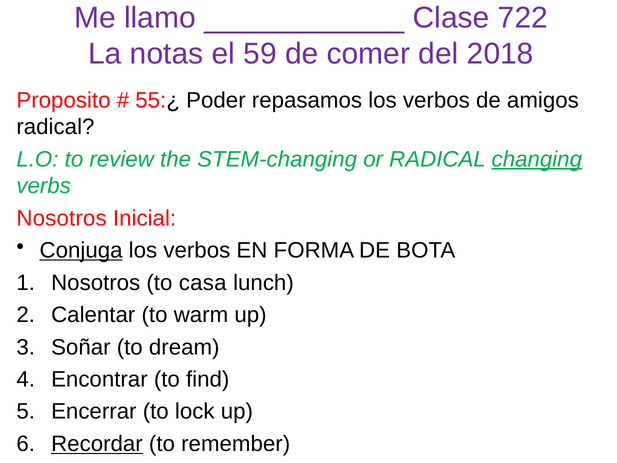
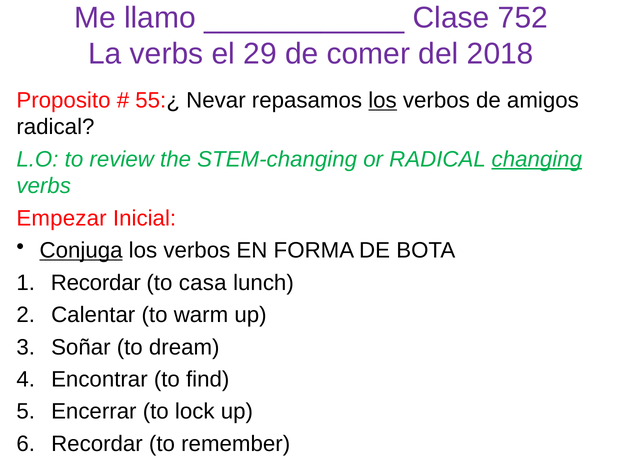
722: 722 -> 752
La notas: notas -> verbs
59: 59 -> 29
Poder: Poder -> Nevar
los at (383, 100) underline: none -> present
Nosotros at (62, 218): Nosotros -> Empezar
Nosotros at (96, 283): Nosotros -> Recordar
Recordar at (97, 444) underline: present -> none
